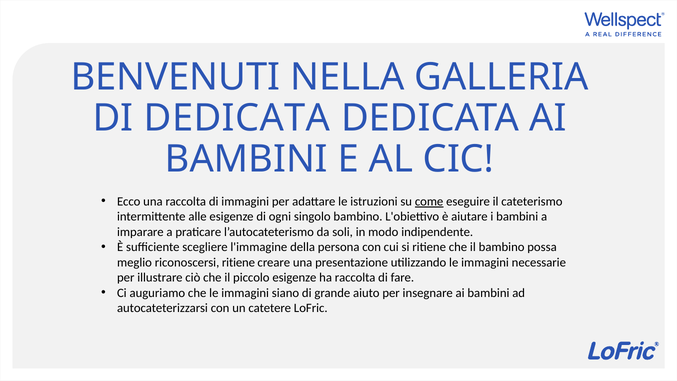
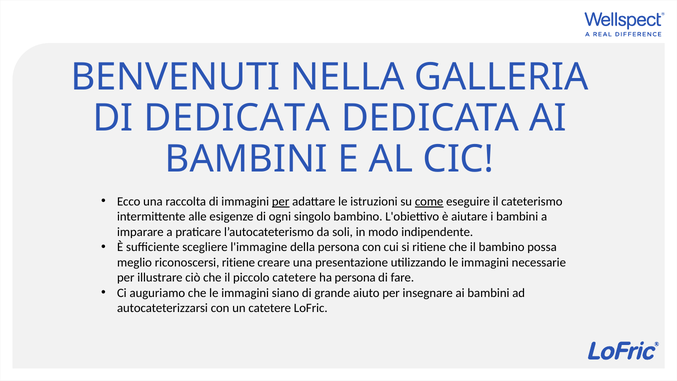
per at (281, 201) underline: none -> present
piccolo esigenze: esigenze -> catetere
ha raccolta: raccolta -> persona
